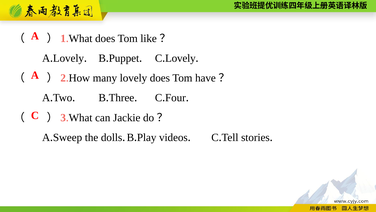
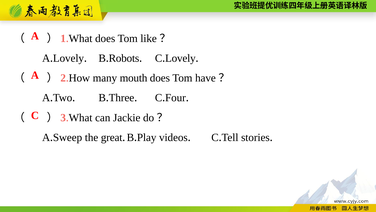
Puppet: Puppet -> Robots
many lovely: lovely -> mouth
dolls: dolls -> great
